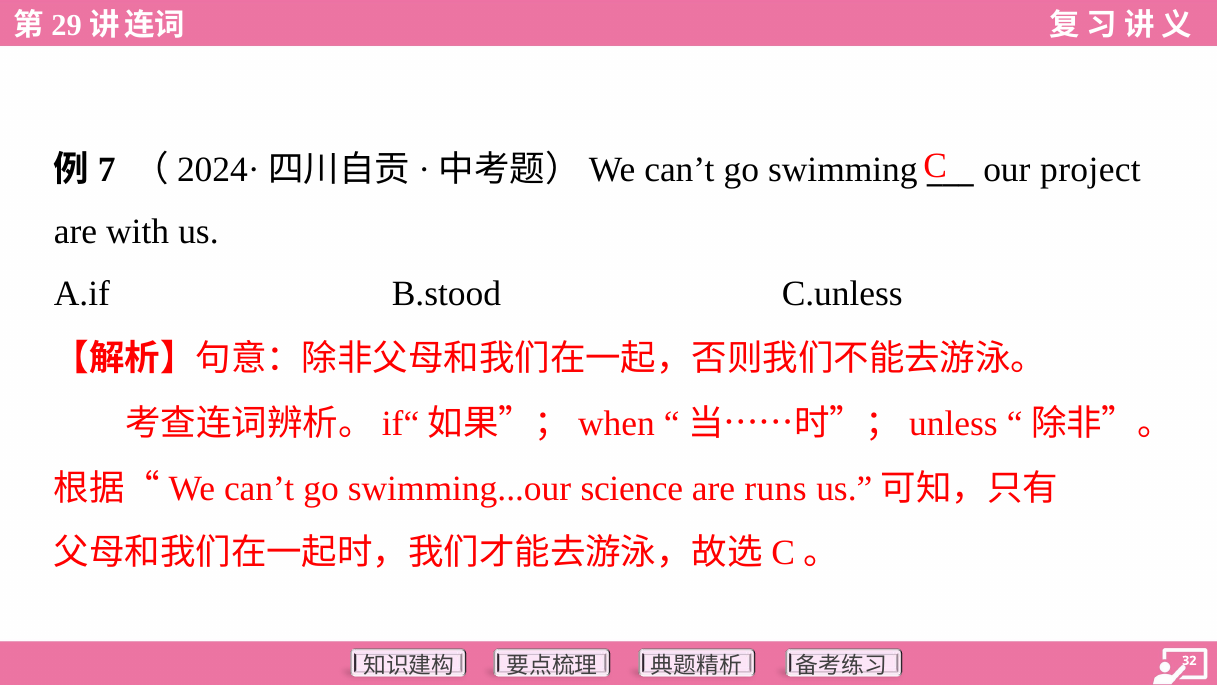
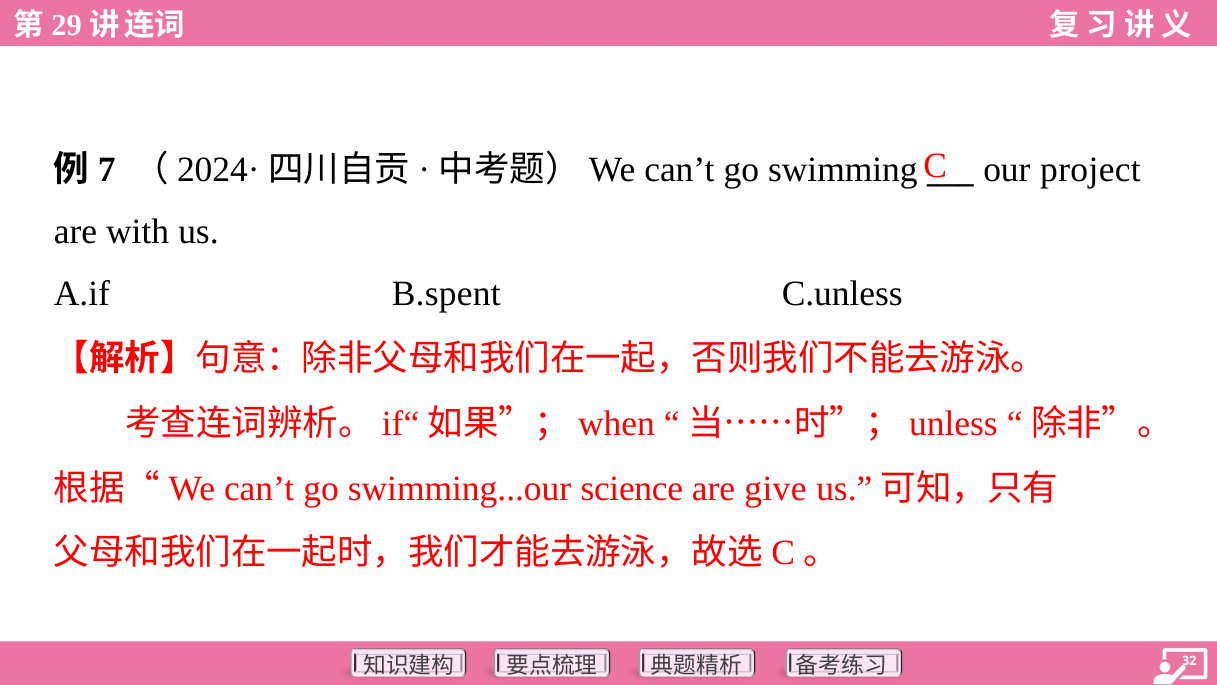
B.stood: B.stood -> B.spent
runs: runs -> give
